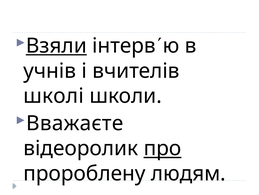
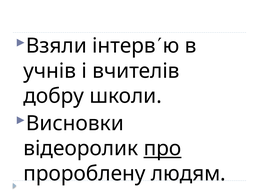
Взяли underline: present -> none
школі: школі -> добру
Вважаєте: Вважаєте -> Висновки
